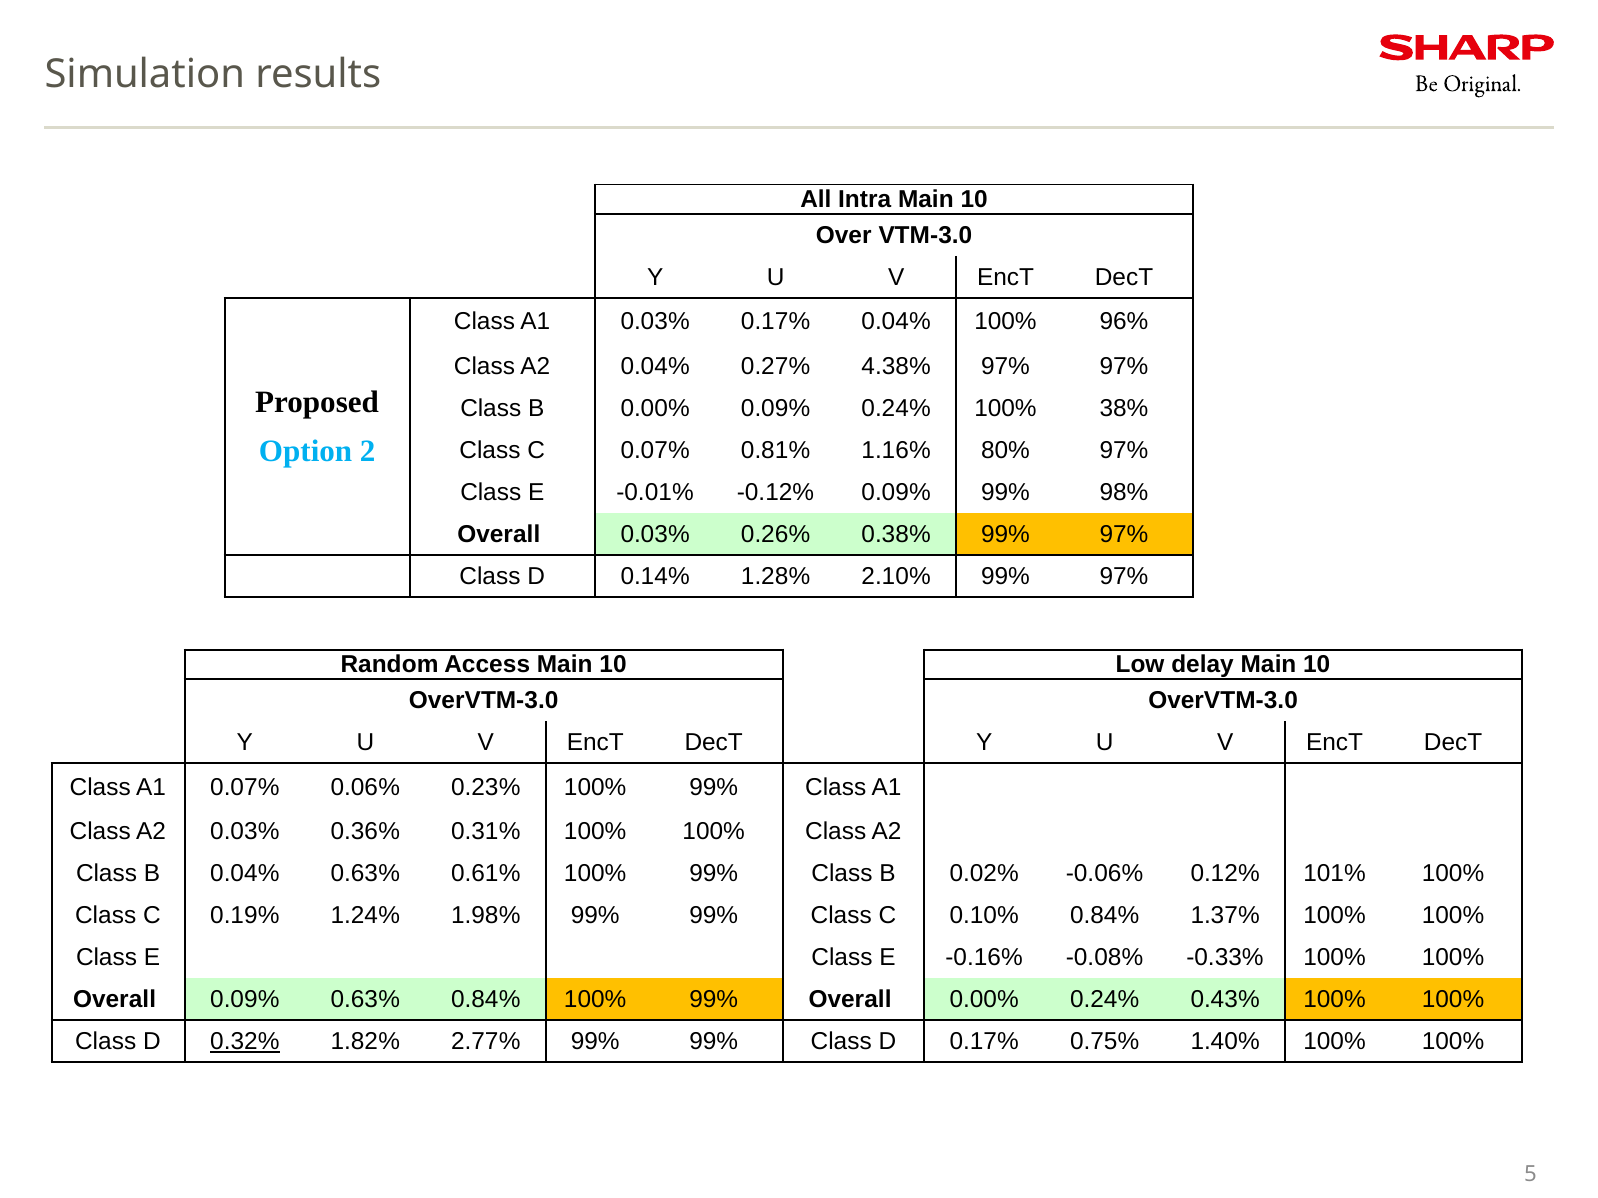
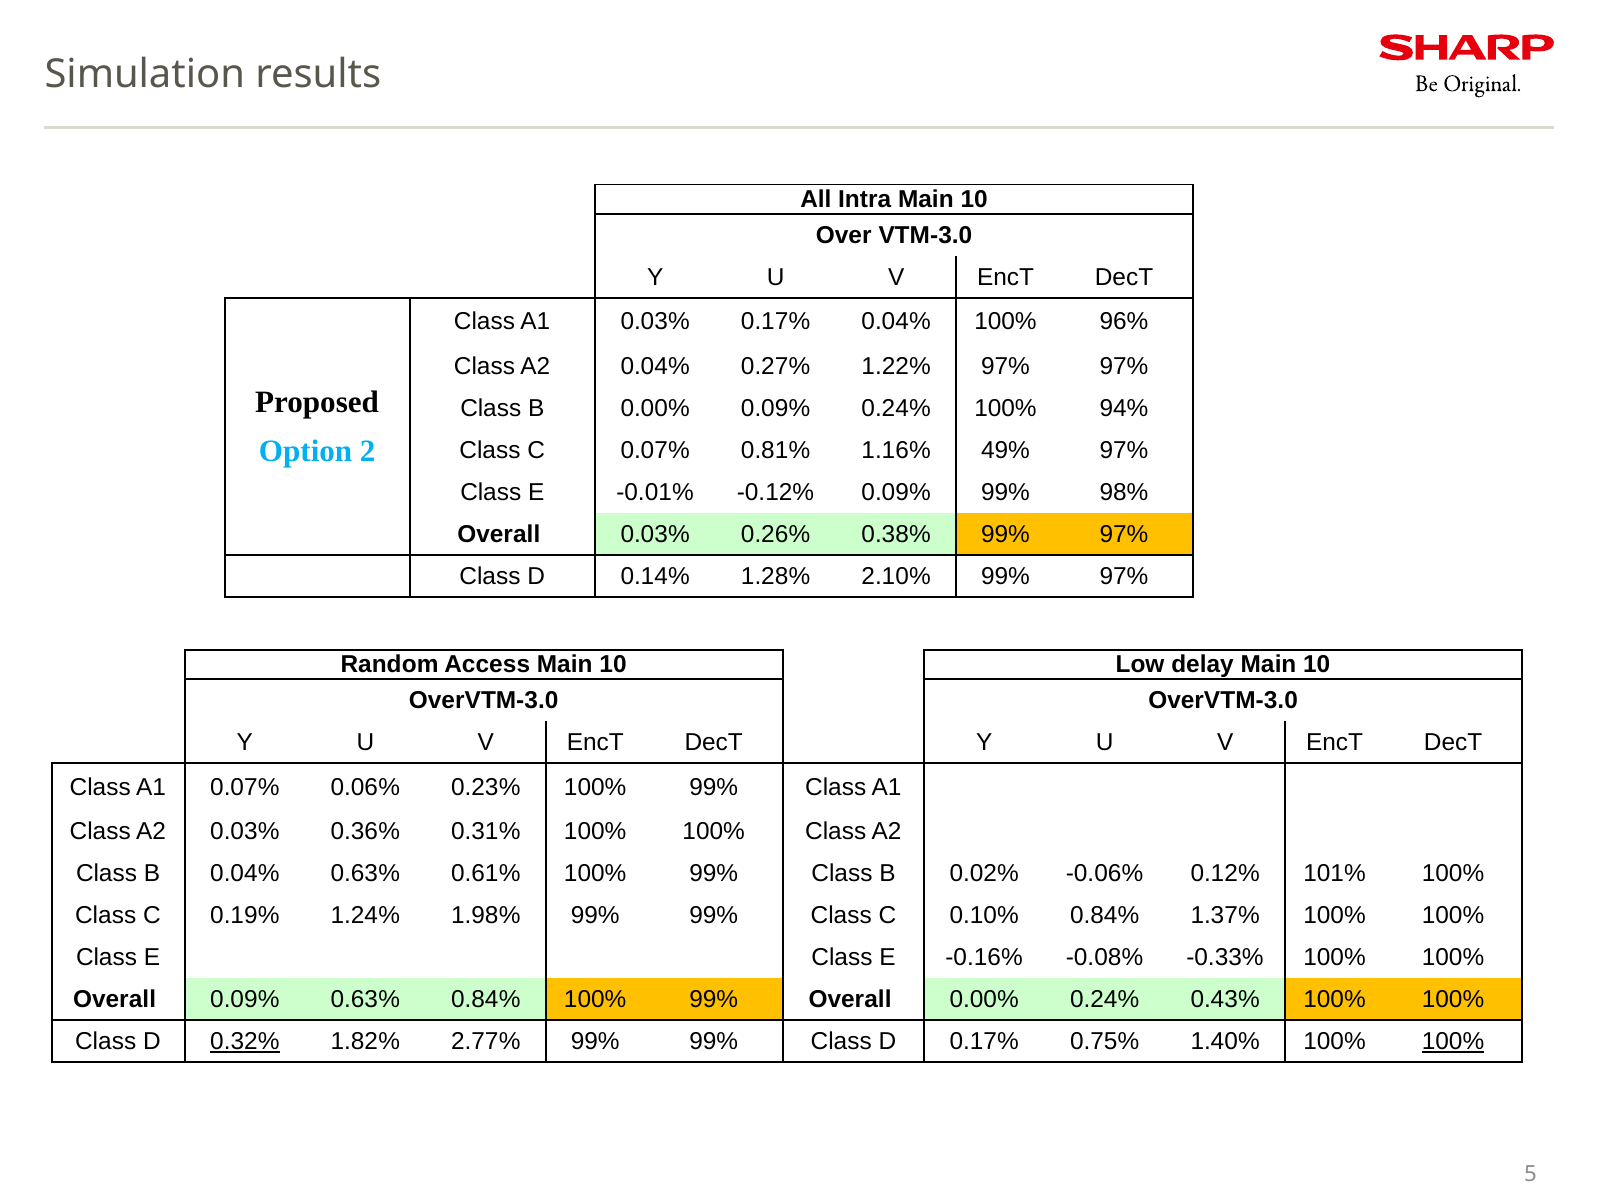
4.38%: 4.38% -> 1.22%
38%: 38% -> 94%
80%: 80% -> 49%
100% at (1453, 1042) underline: none -> present
